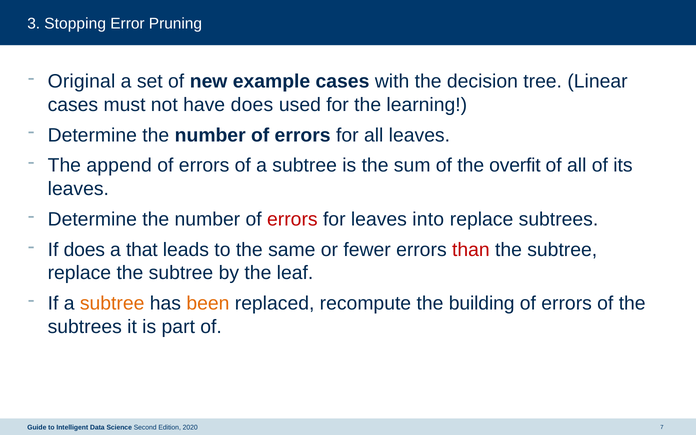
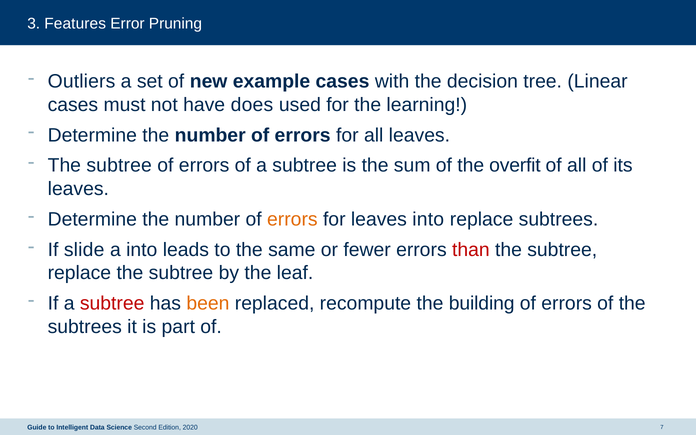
Stopping: Stopping -> Features
Original: Original -> Outliers
append at (119, 166): append -> subtree
errors at (292, 219) colour: red -> orange
If does: does -> slide
a that: that -> into
subtree at (112, 303) colour: orange -> red
